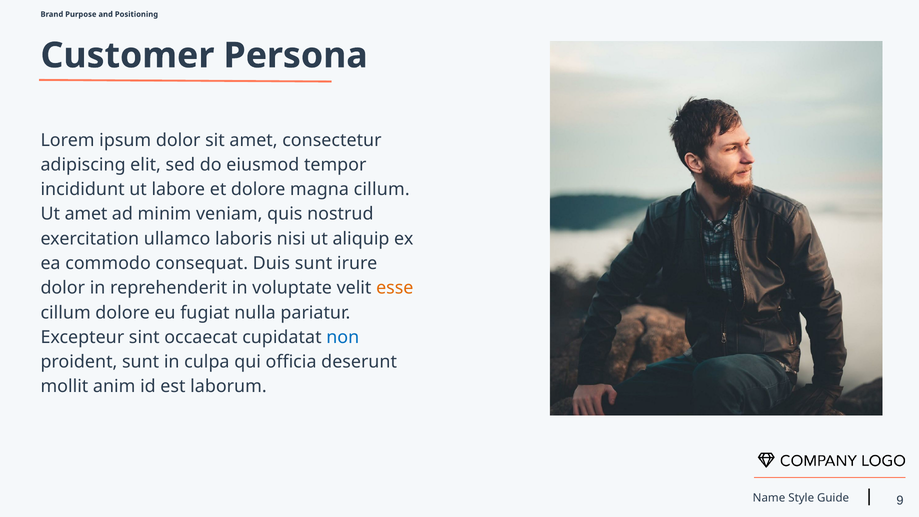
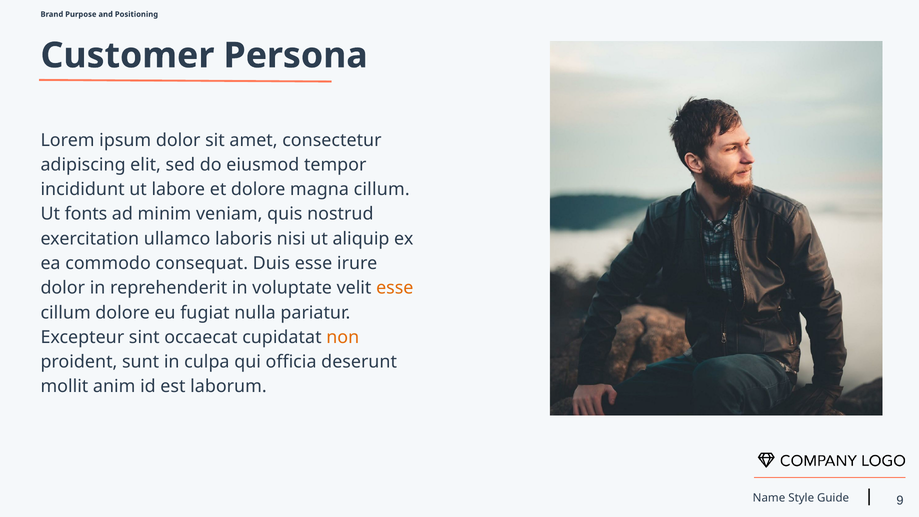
Ut amet: amet -> fonts
Duis sunt: sunt -> esse
non colour: blue -> orange
